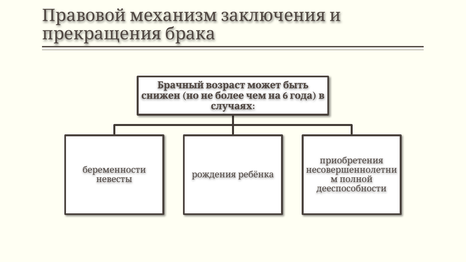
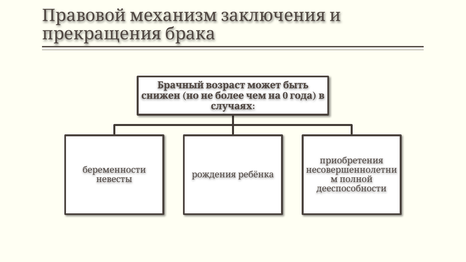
6: 6 -> 0
